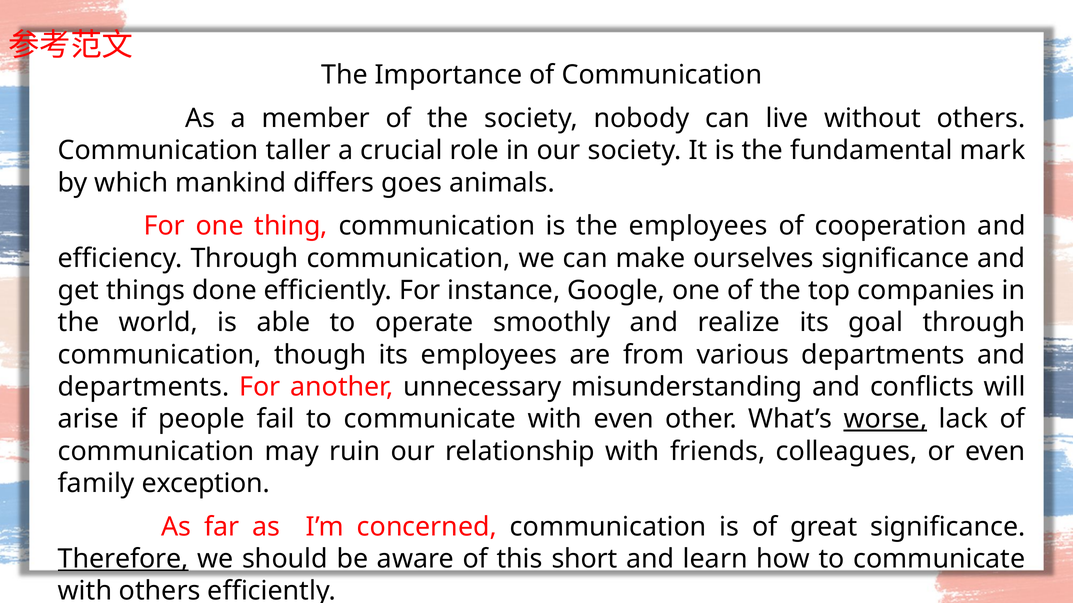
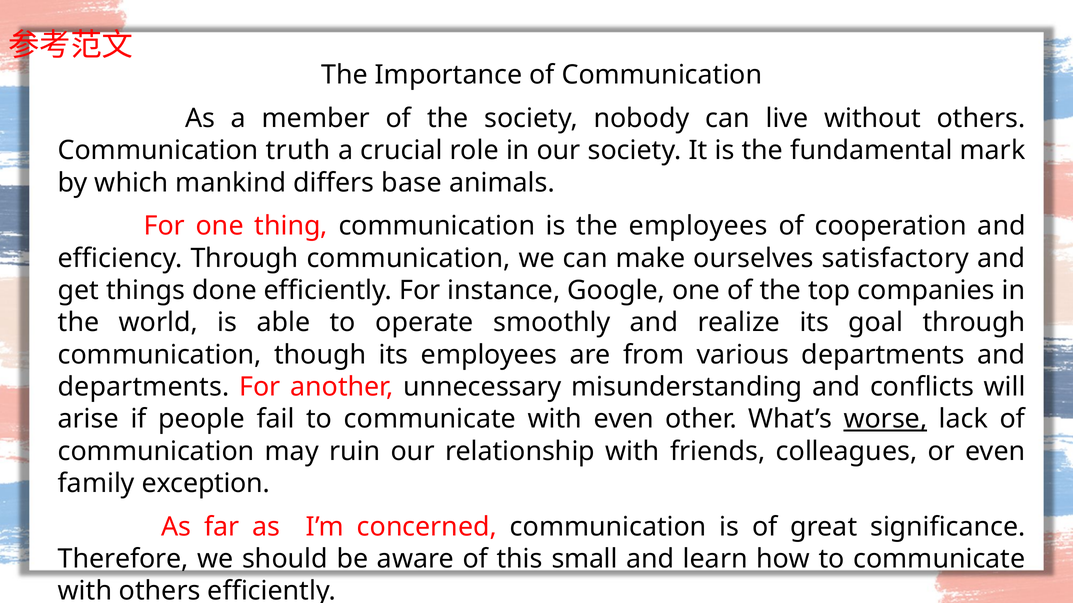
taller: taller -> truth
goes: goes -> base
ourselves significance: significance -> satisfactory
Therefore underline: present -> none
short: short -> small
